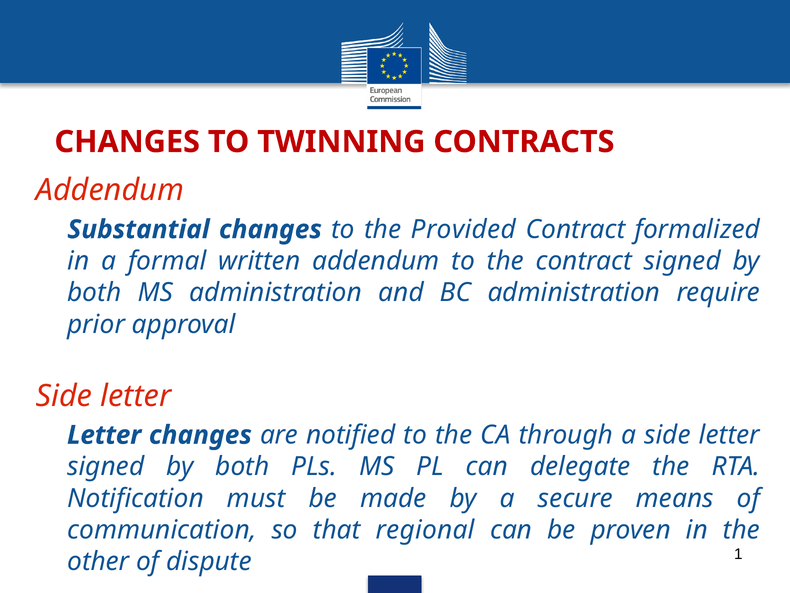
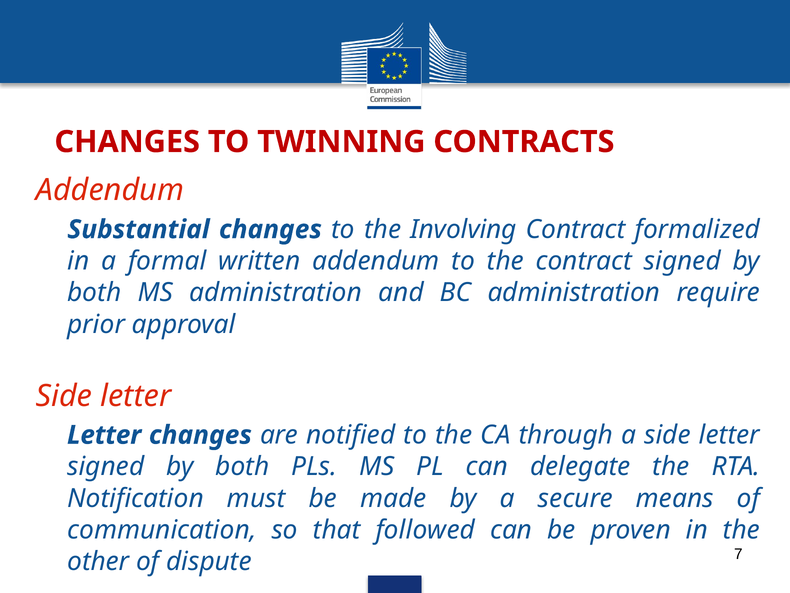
Provided: Provided -> Involving
regional: regional -> followed
1: 1 -> 7
